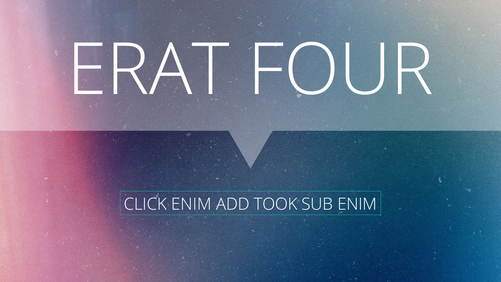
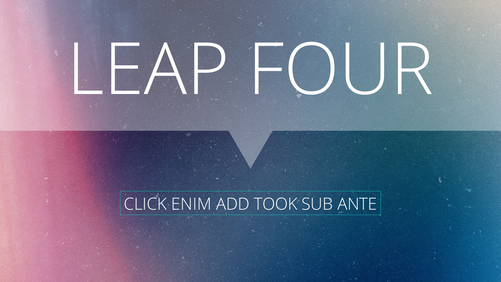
ERAT: ERAT -> LEAP
SUB ENIM: ENIM -> ANTE
